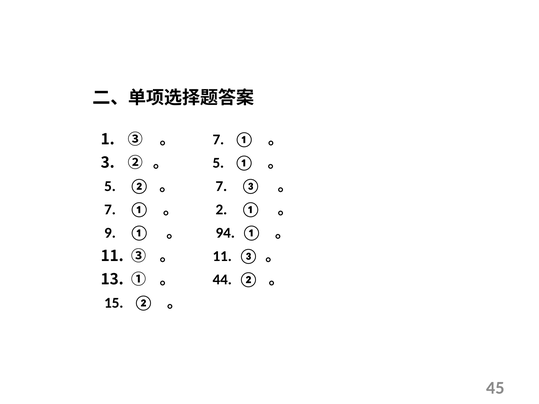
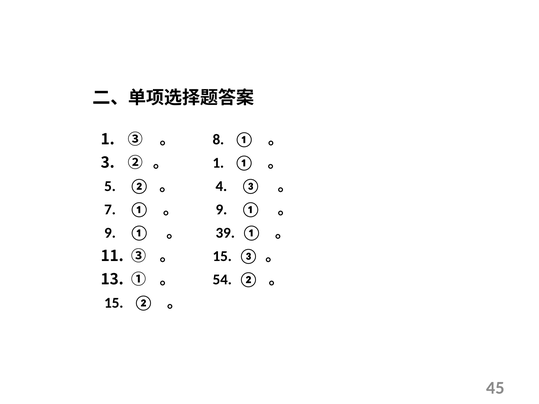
7 at (218, 140): 7 -> 8
5 at (218, 163): 5 -> 1
7 at (221, 186): 7 -> 4
2 at (221, 210): 2 -> 9
94: 94 -> 39
11 at (222, 256): 11 -> 15
44: 44 -> 54
